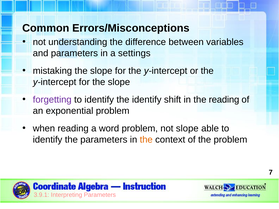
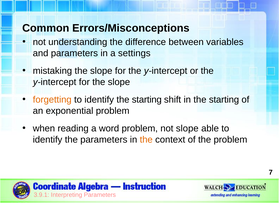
forgetting colour: purple -> orange
identify the identify: identify -> starting
in the reading: reading -> starting
